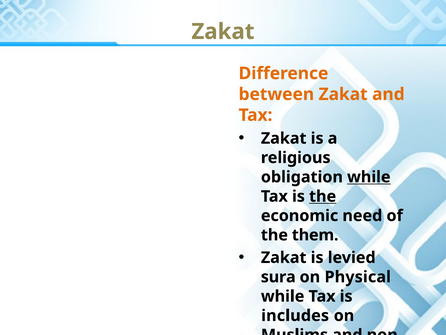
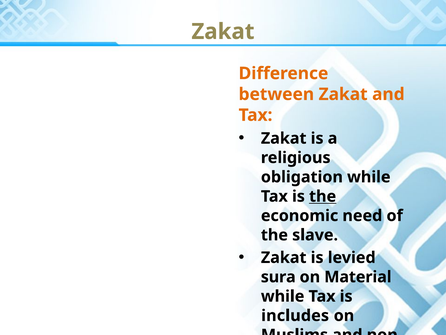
while at (369, 177) underline: present -> none
them: them -> slave
Physical: Physical -> Material
